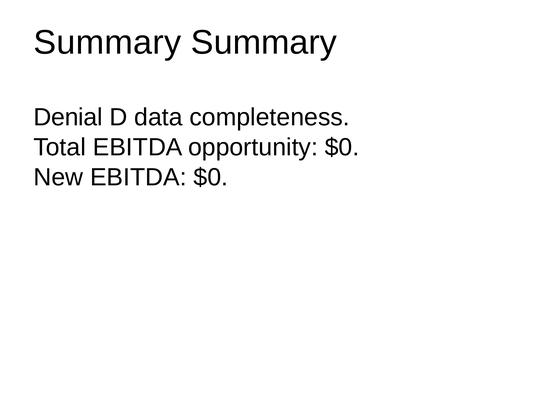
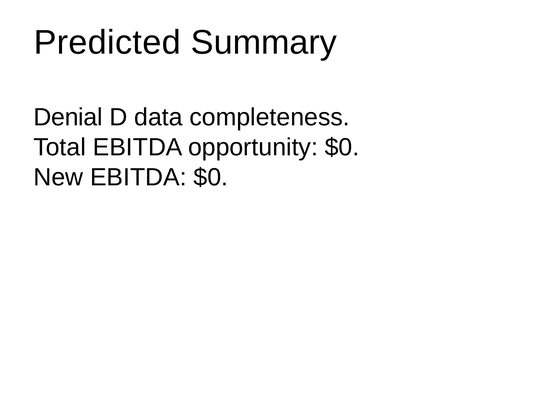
Summary at (107, 42): Summary -> Predicted
